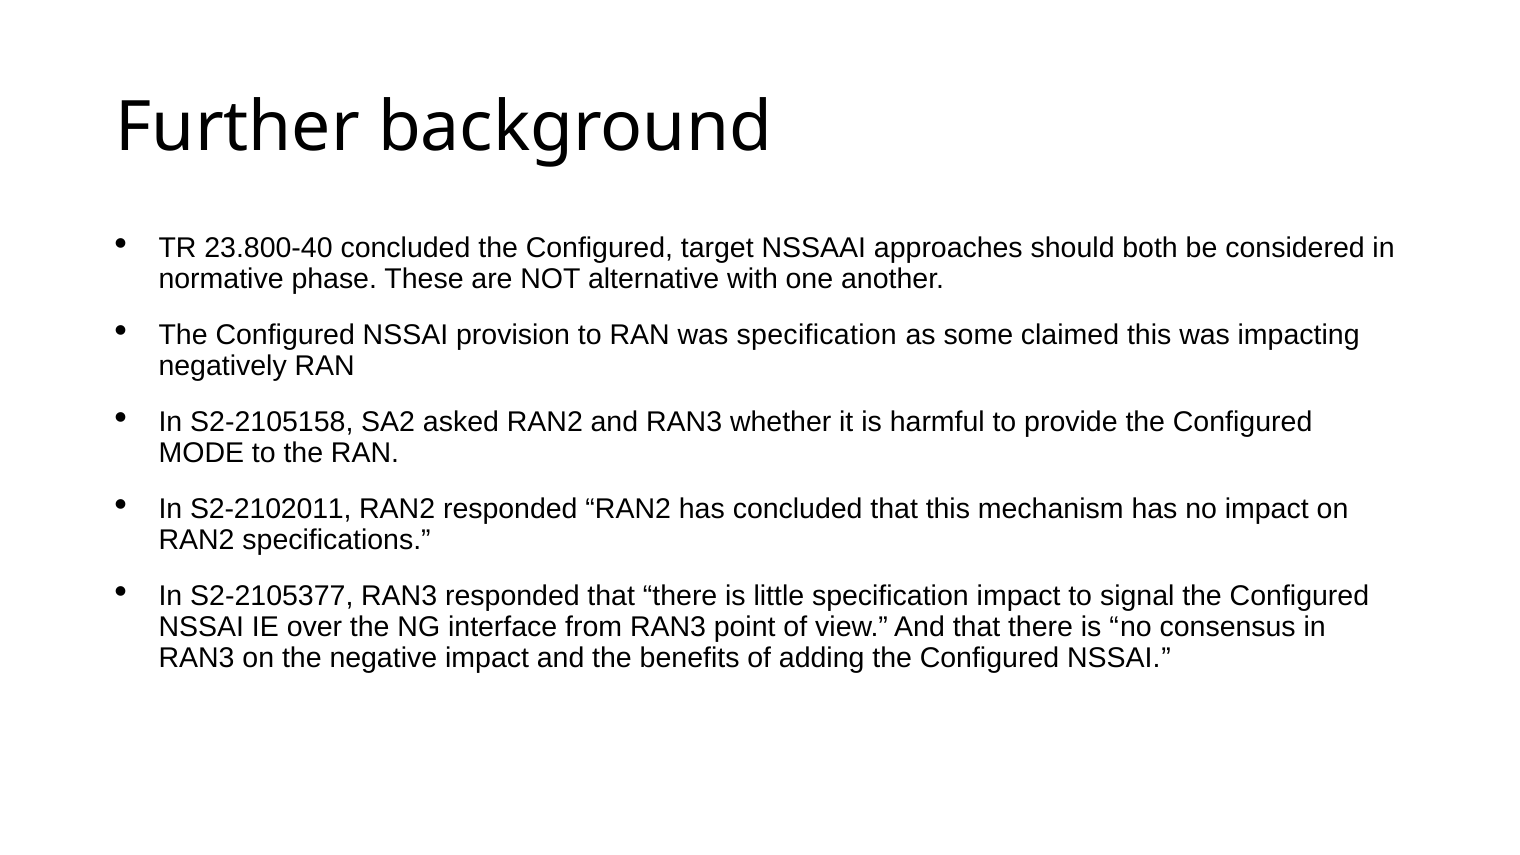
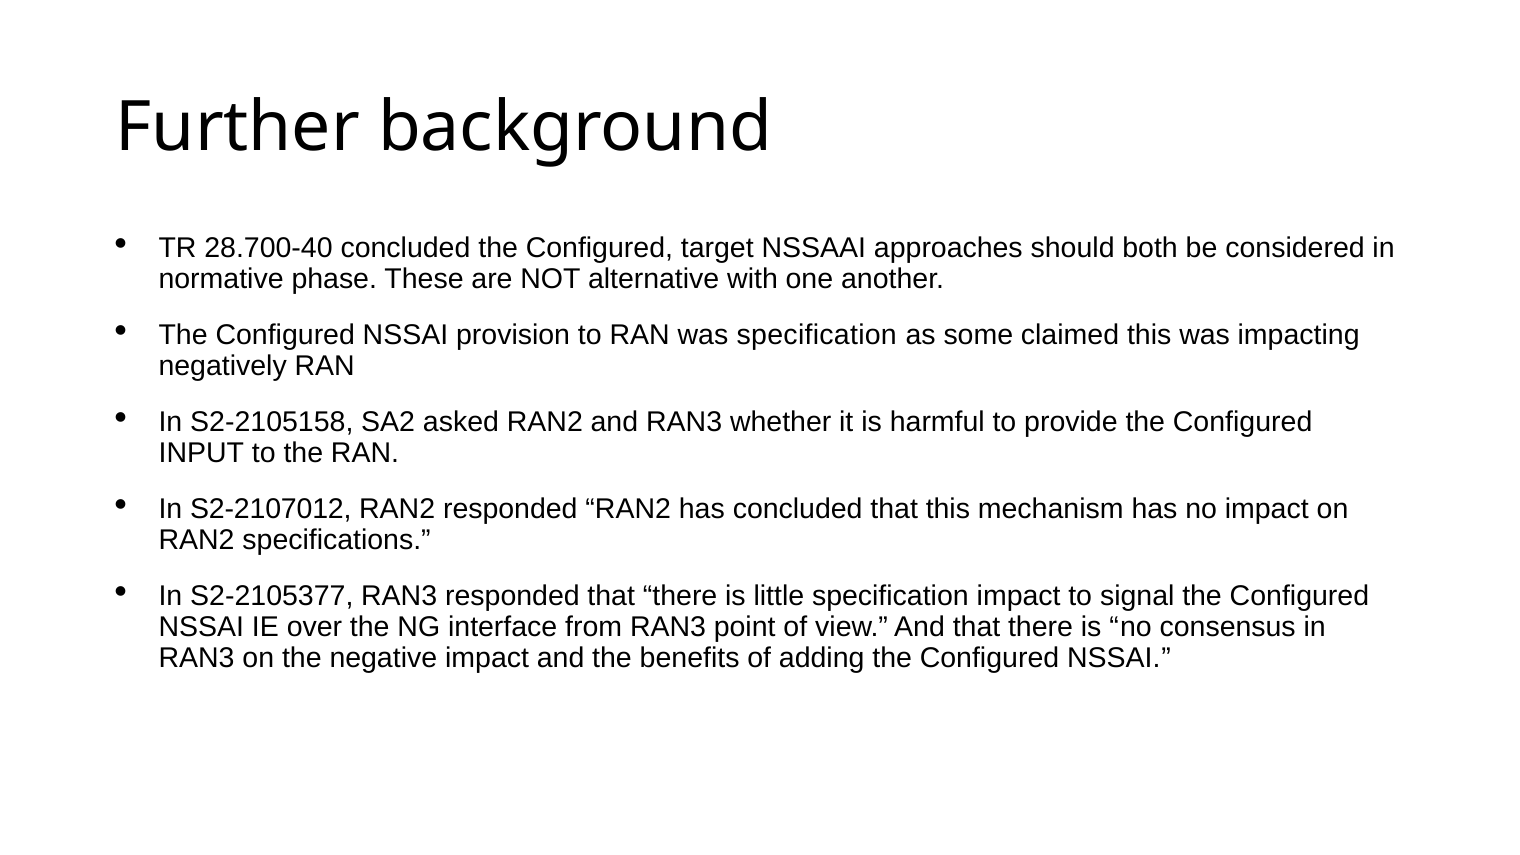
23.800-40: 23.800-40 -> 28.700-40
MODE: MODE -> INPUT
S2-2102011: S2-2102011 -> S2-2107012
